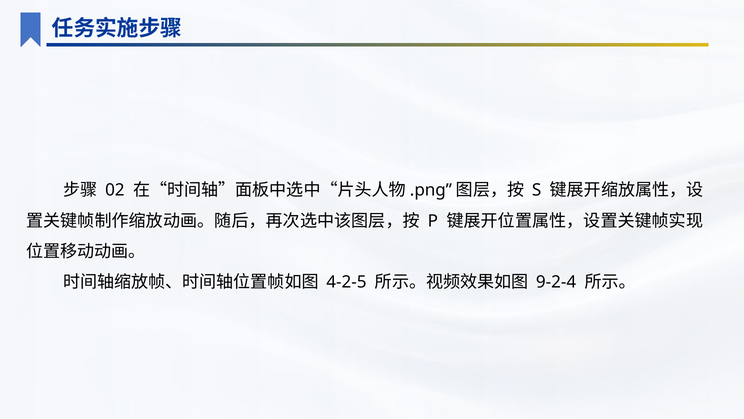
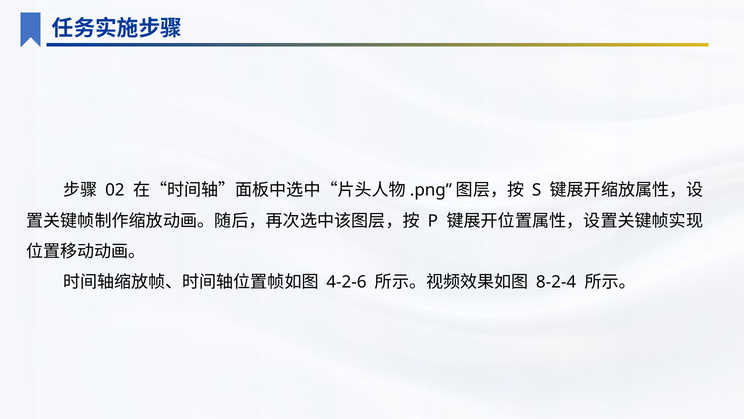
4-2-5: 4-2-5 -> 4-2-6
9-2-4: 9-2-4 -> 8-2-4
